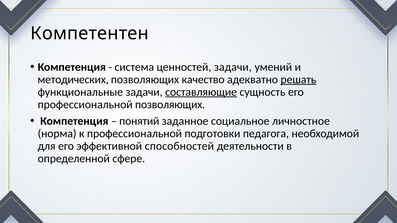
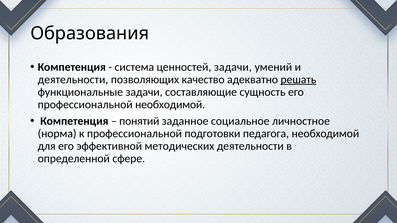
Компетентен: Компетентен -> Образования
методических at (73, 80): методических -> деятельности
составляющие underline: present -> none
профессиональной позволяющих: позволяющих -> необходимой
способностей: способностей -> методических
